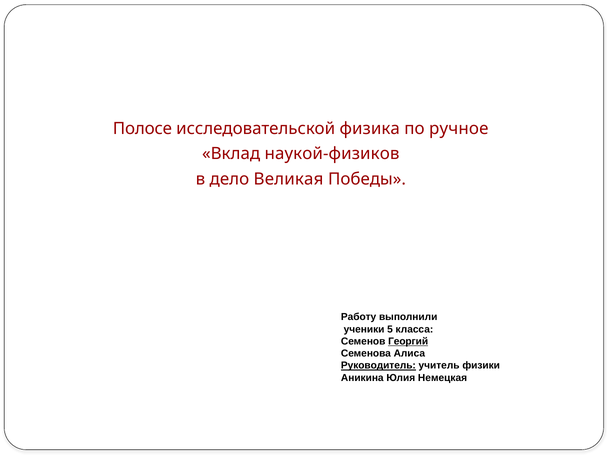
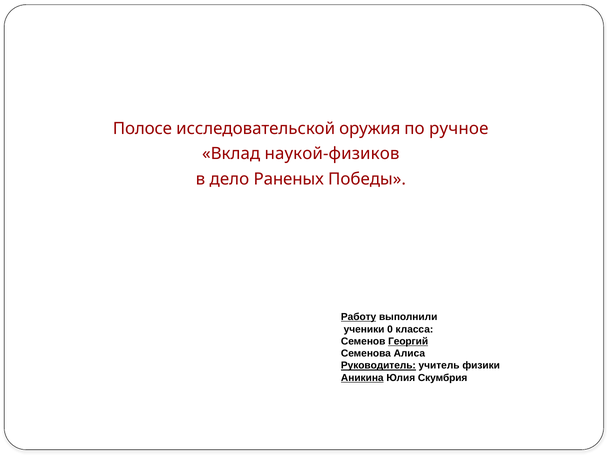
физика: физика -> оружия
Великая: Великая -> Раненых
Работу underline: none -> present
5: 5 -> 0
Аникина underline: none -> present
Немецкая: Немецкая -> Скумбрия
